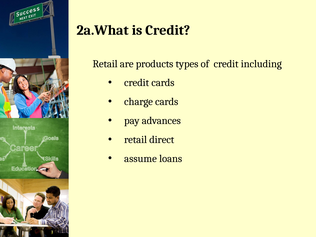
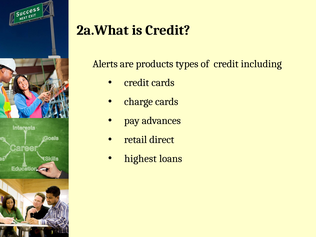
Retail at (105, 64): Retail -> Alerts
assume: assume -> highest
